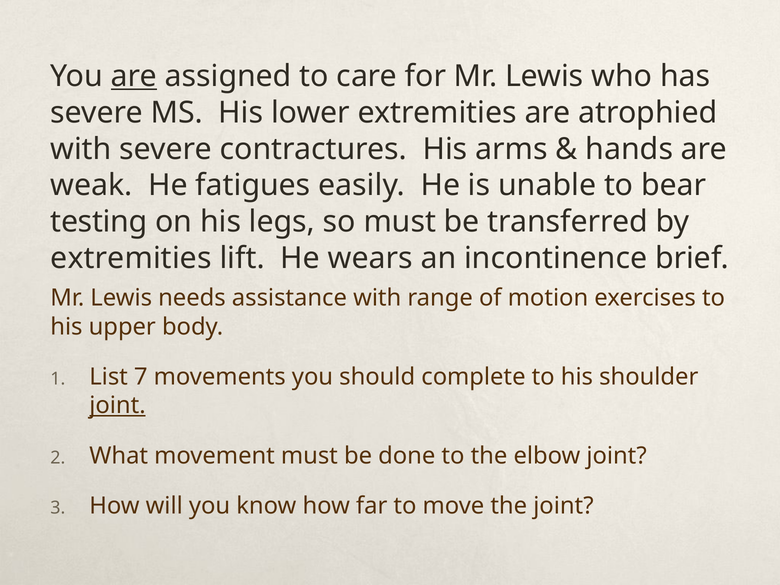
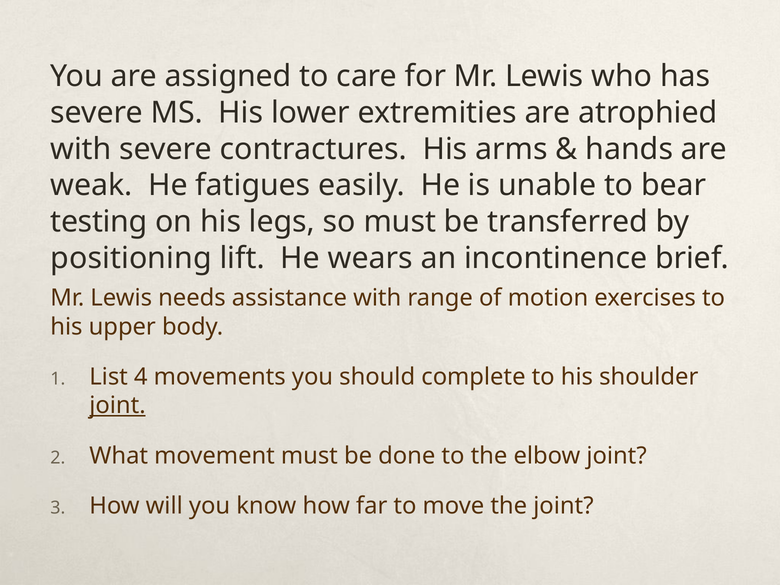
are at (134, 76) underline: present -> none
extremities at (131, 258): extremities -> positioning
7: 7 -> 4
